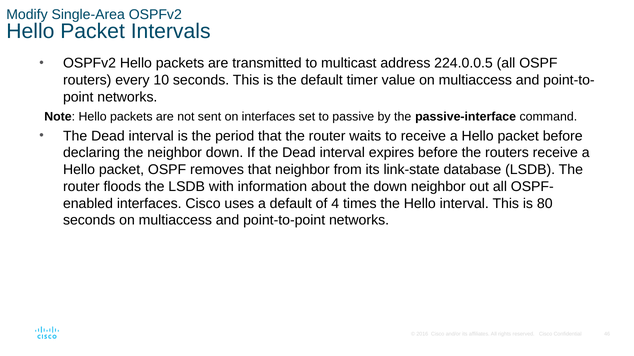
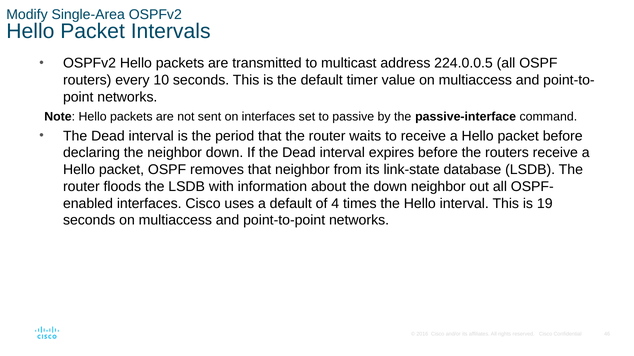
80: 80 -> 19
